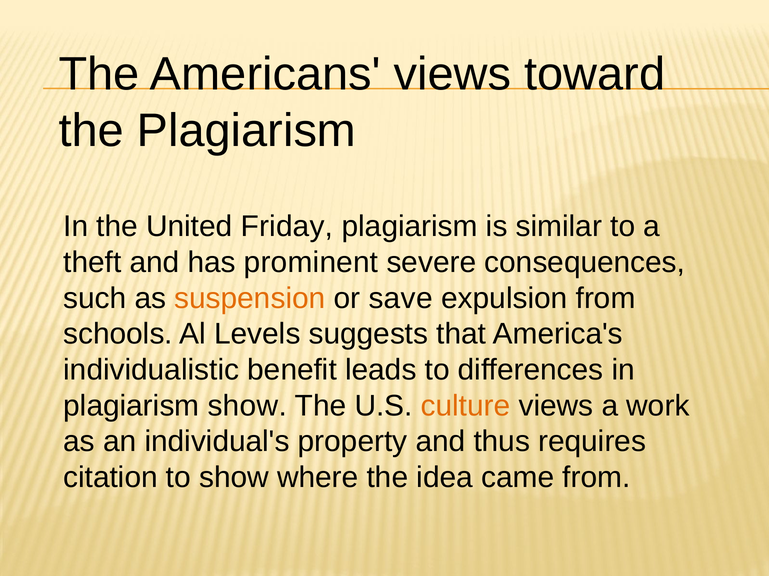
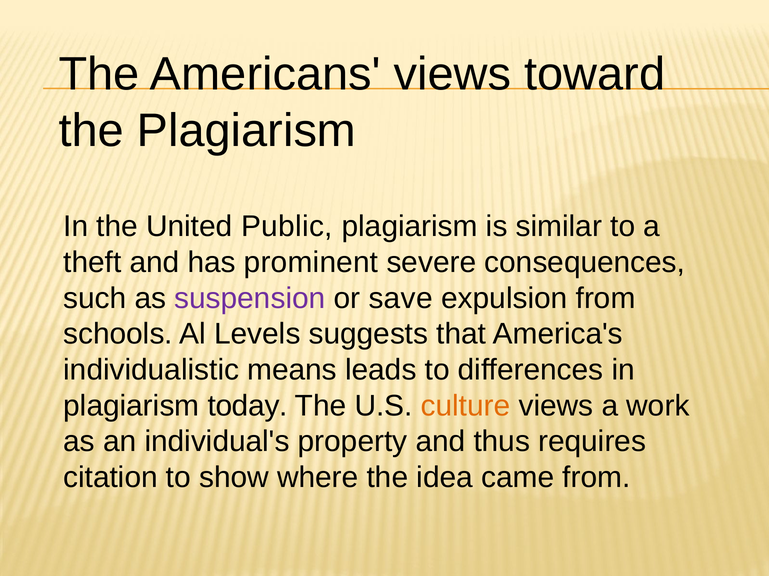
Friday: Friday -> Public
suspension colour: orange -> purple
benefit: benefit -> means
plagiarism show: show -> today
